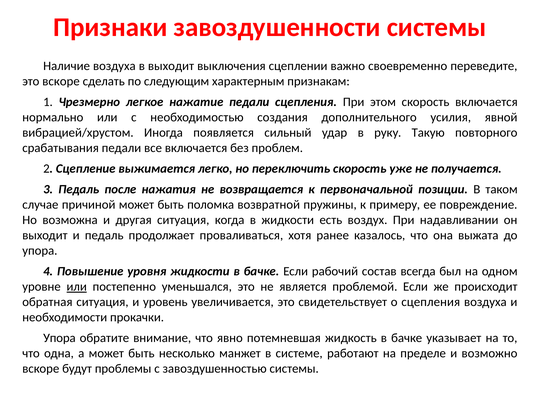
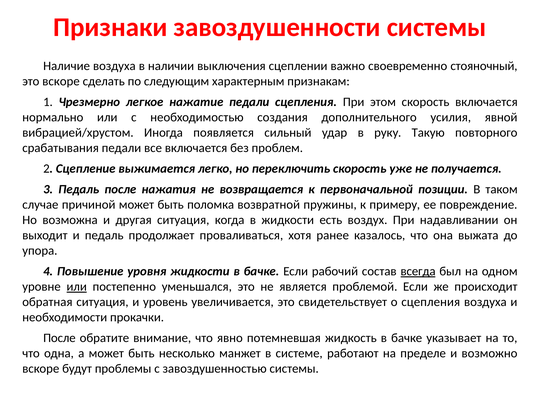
в выходит: выходит -> наличии
переведите: переведите -> стояночный
всегда underline: none -> present
Упора at (59, 338): Упора -> После
